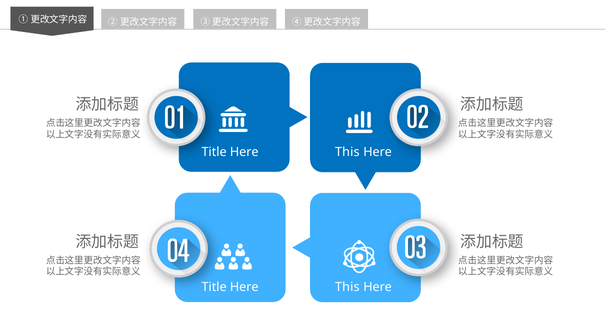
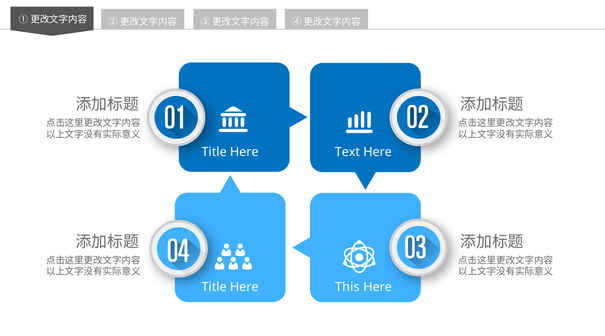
This at (347, 152): This -> Text
